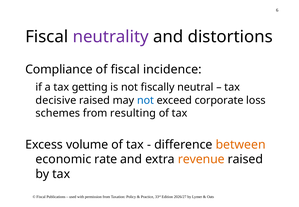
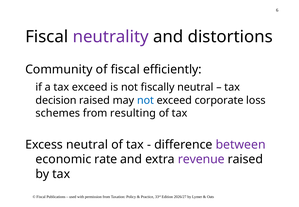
Compliance: Compliance -> Community
incidence: incidence -> efficiently
tax getting: getting -> exceed
decisive: decisive -> decision
Excess volume: volume -> neutral
between colour: orange -> purple
revenue colour: orange -> purple
